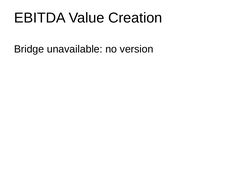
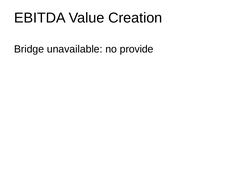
version: version -> provide
